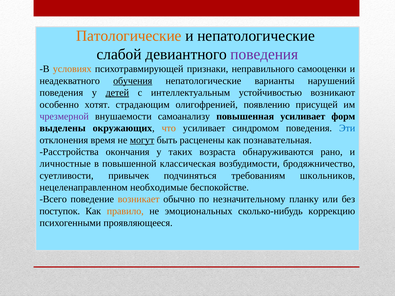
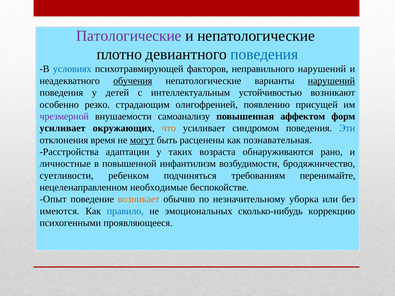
Патологические colour: orange -> purple
слабой: слабой -> плотно
поведения at (264, 54) colour: purple -> blue
условиях colour: orange -> blue
признаки: признаки -> факторов
неправильного самооценки: самооценки -> нарушений
нарушений at (331, 81) underline: none -> present
детей underline: present -> none
хотят: хотят -> резко
повышенная усиливает: усиливает -> аффектом
выделены at (63, 128): выделены -> усиливает
окончания: окончания -> адаптации
классическая: классическая -> инфантилизм
привычек: привычек -> ребенком
школьников: школьников -> перенимайте
Всего: Всего -> Опыт
планку: планку -> уборка
поступок: поступок -> имеются
правило colour: orange -> blue
